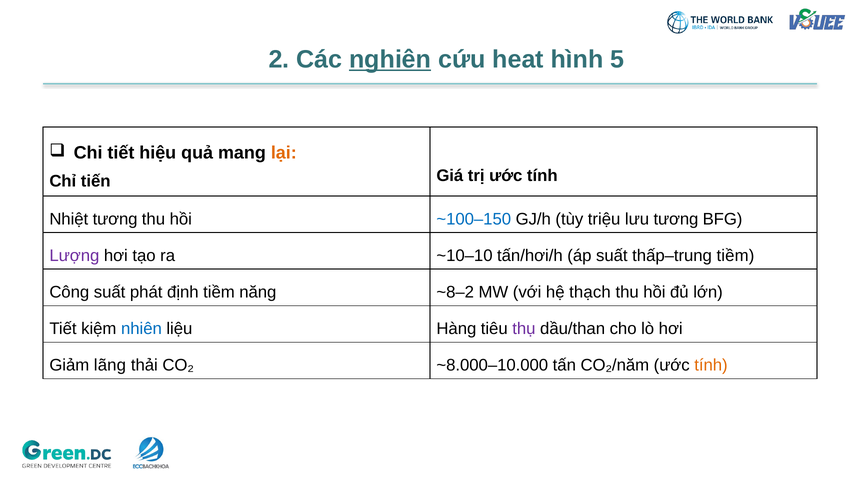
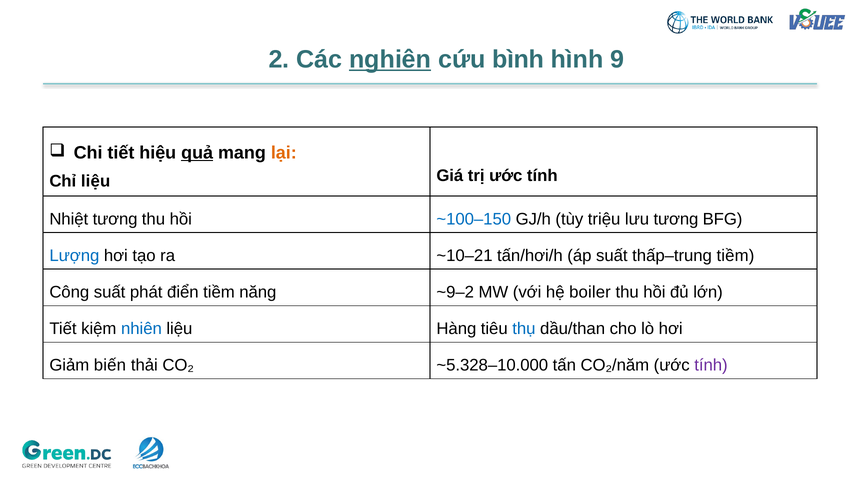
heat: heat -> bình
5: 5 -> 9
quả underline: none -> present
Chỉ tiến: tiến -> liệu
Lượng colour: purple -> blue
~10–10: ~10–10 -> ~10–21
định: định -> điển
~8–2: ~8–2 -> ~9–2
thạch: thạch -> boiler
thụ colour: purple -> blue
lãng: lãng -> biến
~8.000–10.000: ~8.000–10.000 -> ~5.328–10.000
tính at (711, 365) colour: orange -> purple
